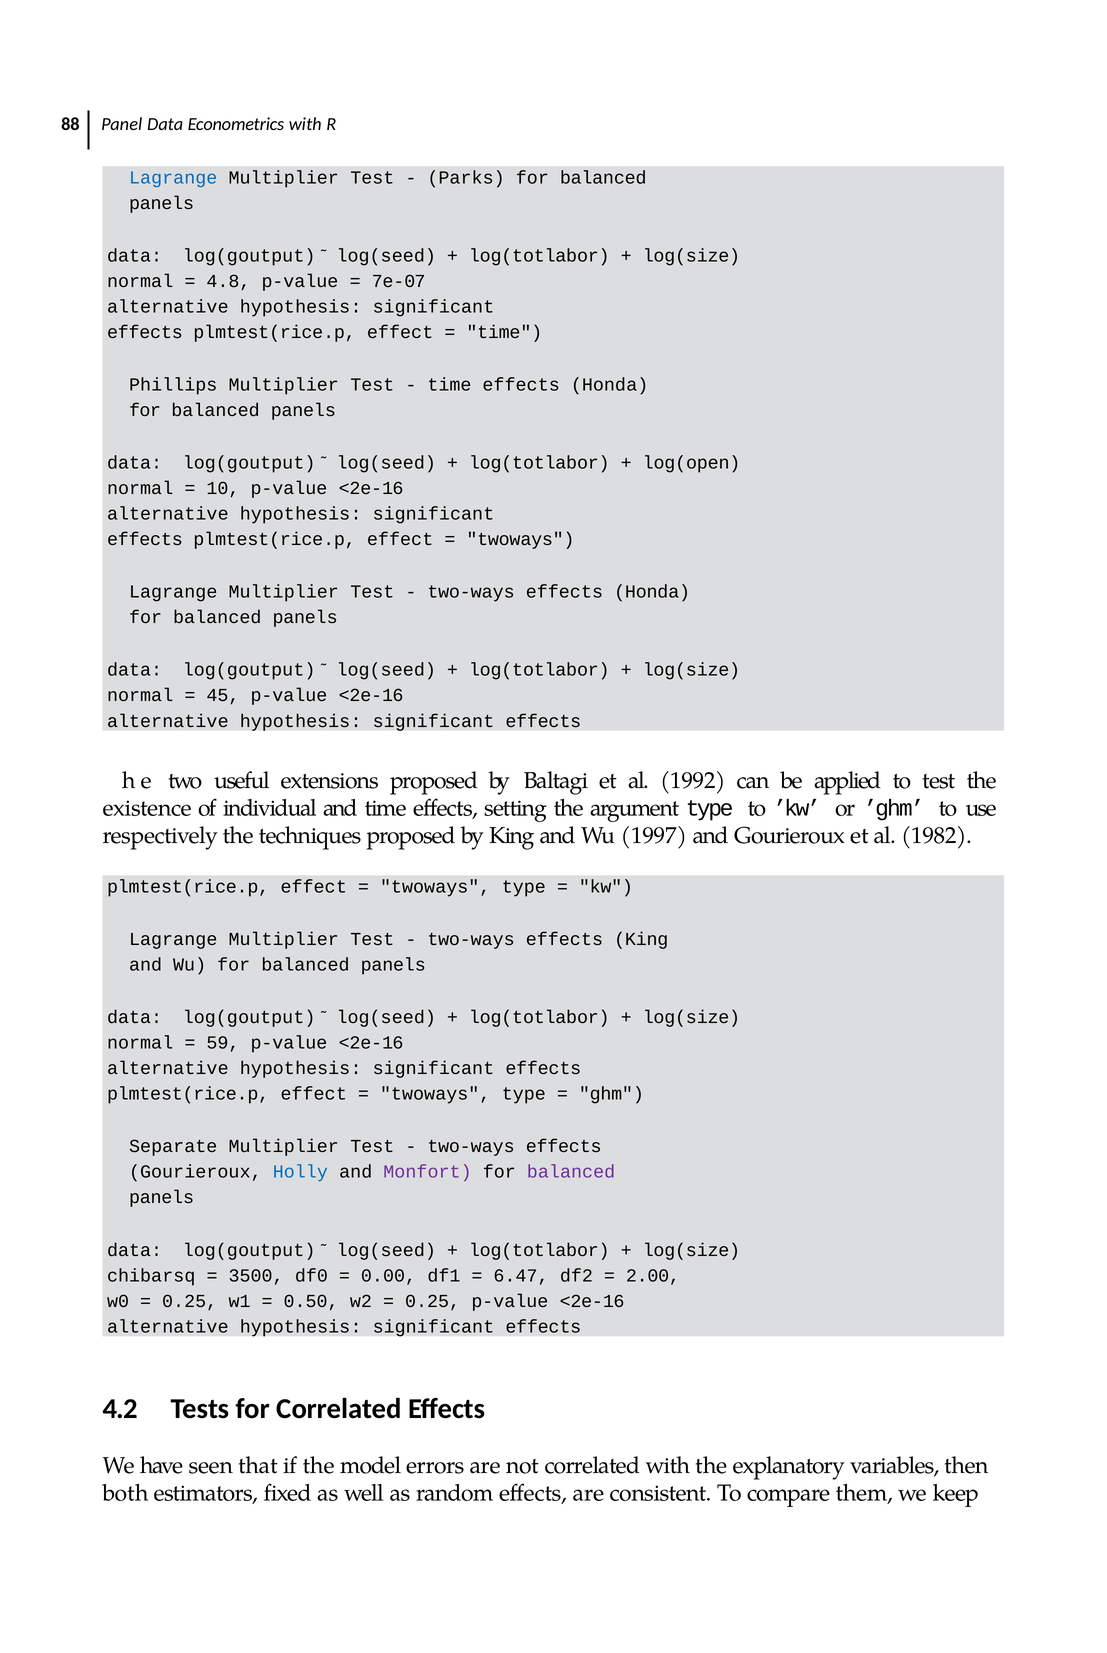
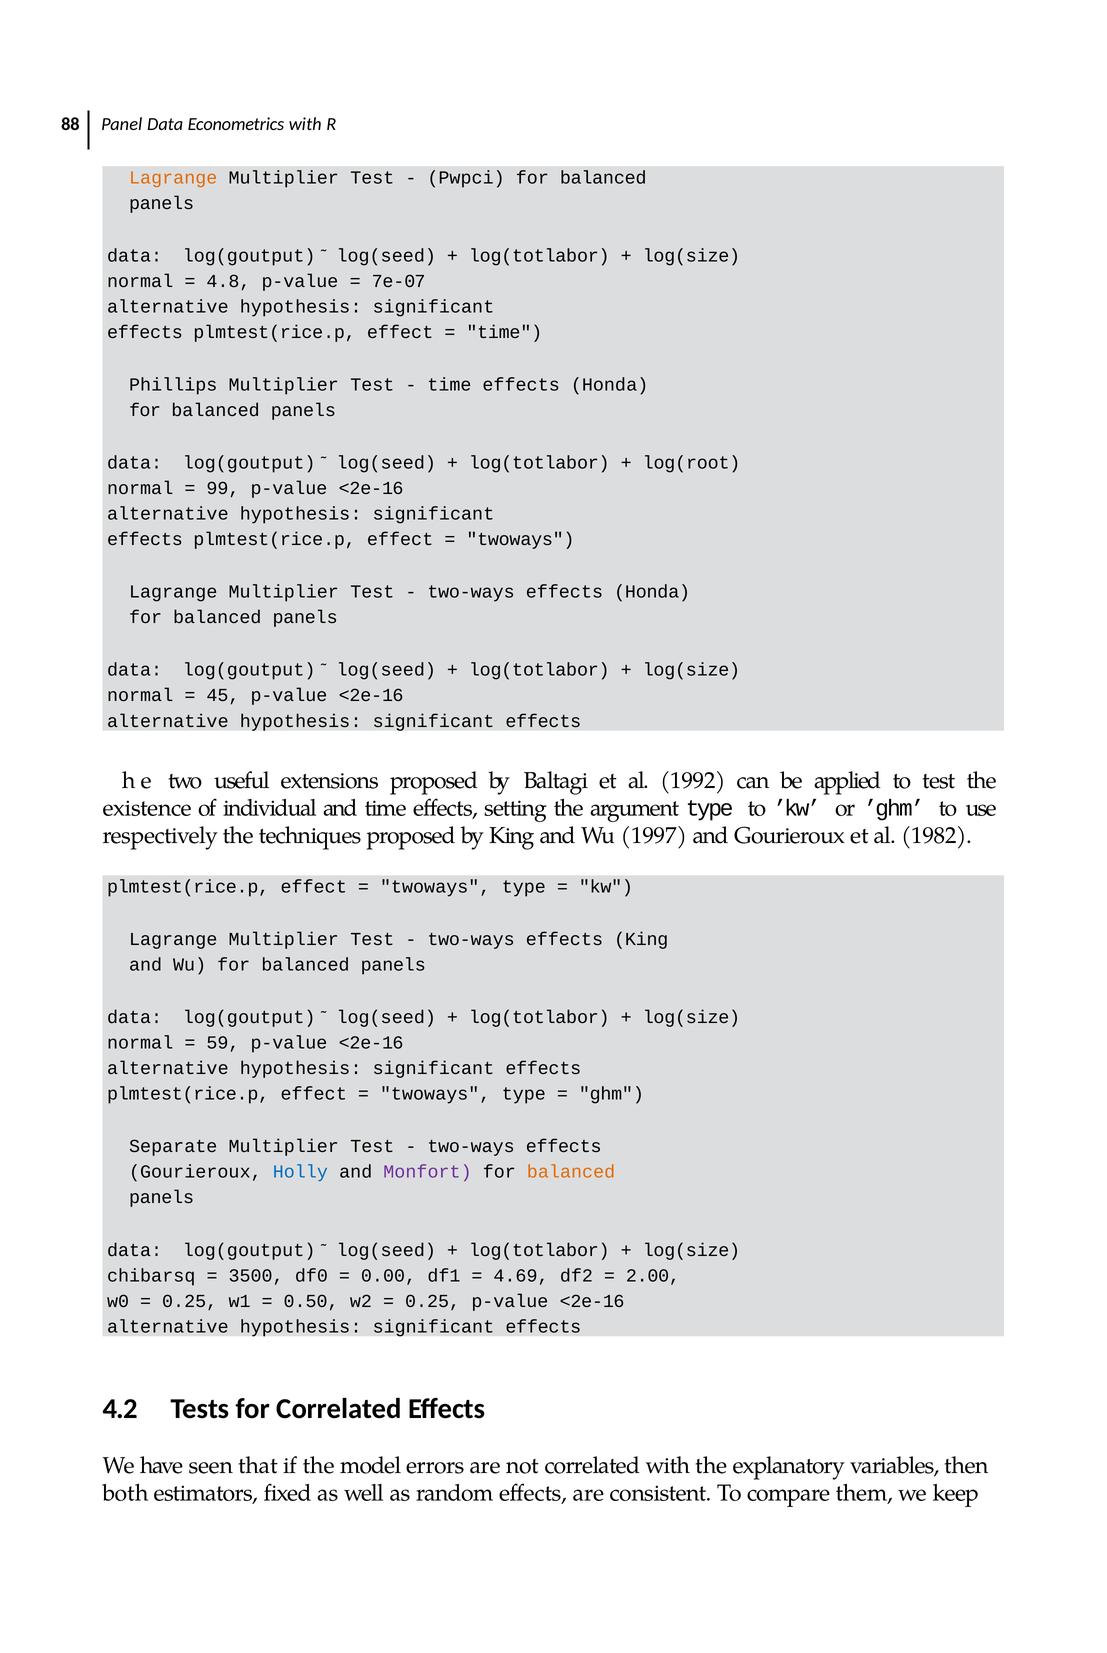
Lagrange at (173, 178) colour: blue -> orange
Parks: Parks -> Pwpci
log(open: log(open -> log(root
10: 10 -> 99
balanced at (571, 1172) colour: purple -> orange
6.47: 6.47 -> 4.69
